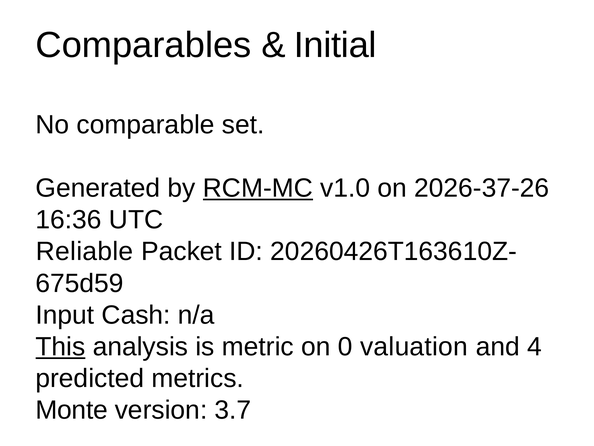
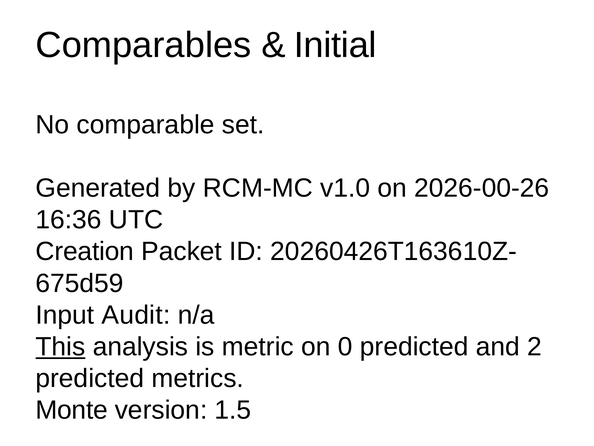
RCM-MC underline: present -> none
2026-37-26: 2026-37-26 -> 2026-00-26
Reliable: Reliable -> Creation
Cash: Cash -> Audit
0 valuation: valuation -> predicted
4: 4 -> 2
3.7: 3.7 -> 1.5
